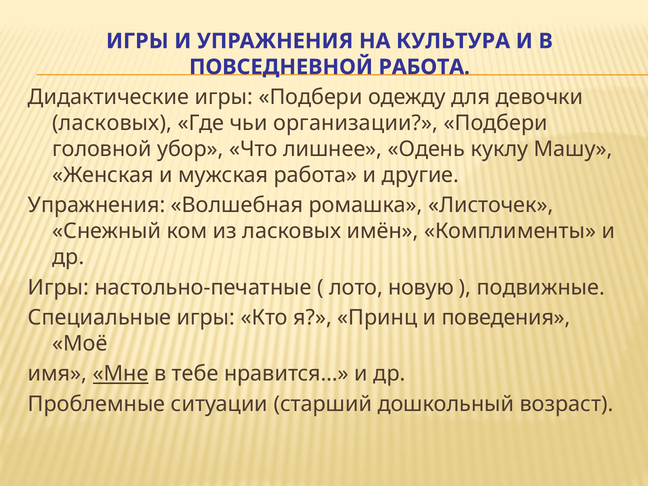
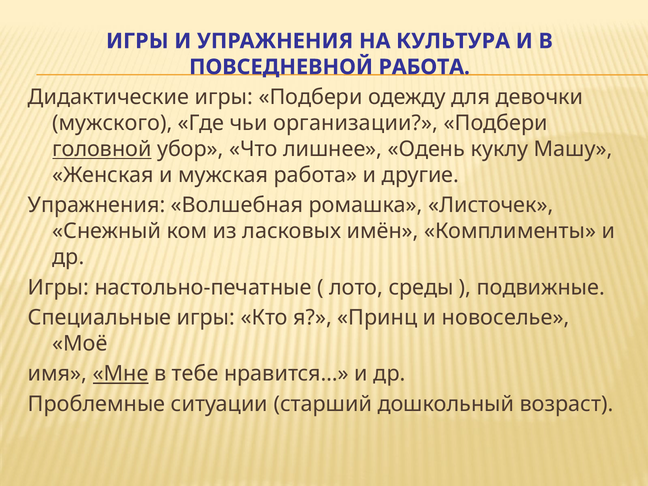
ласковых at (112, 123): ласковых -> мужского
головной underline: none -> present
новую: новую -> среды
поведения: поведения -> новоселье
